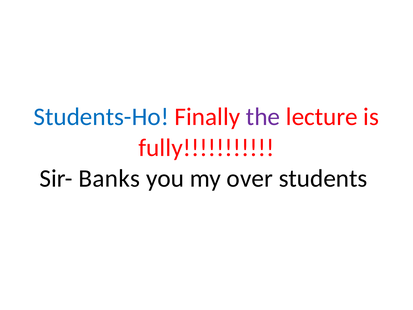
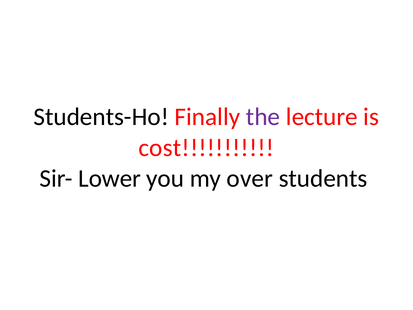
Students-Ho colour: blue -> black
fully: fully -> cost
Banks: Banks -> Lower
